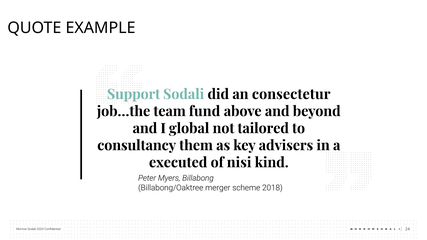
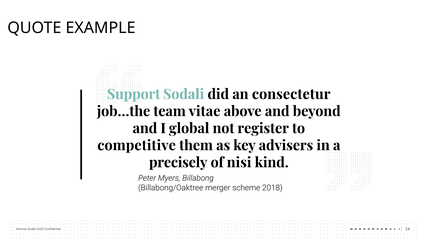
fund: fund -> vitae
tailored: tailored -> register
consultancy: consultancy -> competitive
executed: executed -> precisely
